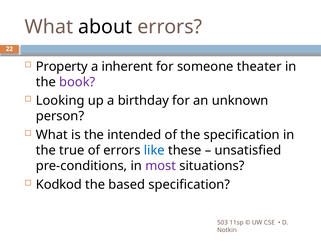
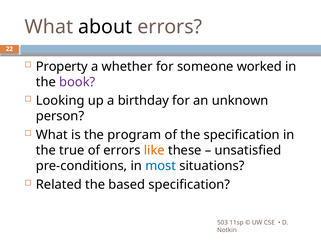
inherent: inherent -> whether
theater: theater -> worked
intended: intended -> program
like colour: blue -> orange
most colour: purple -> blue
Kodkod: Kodkod -> Related
